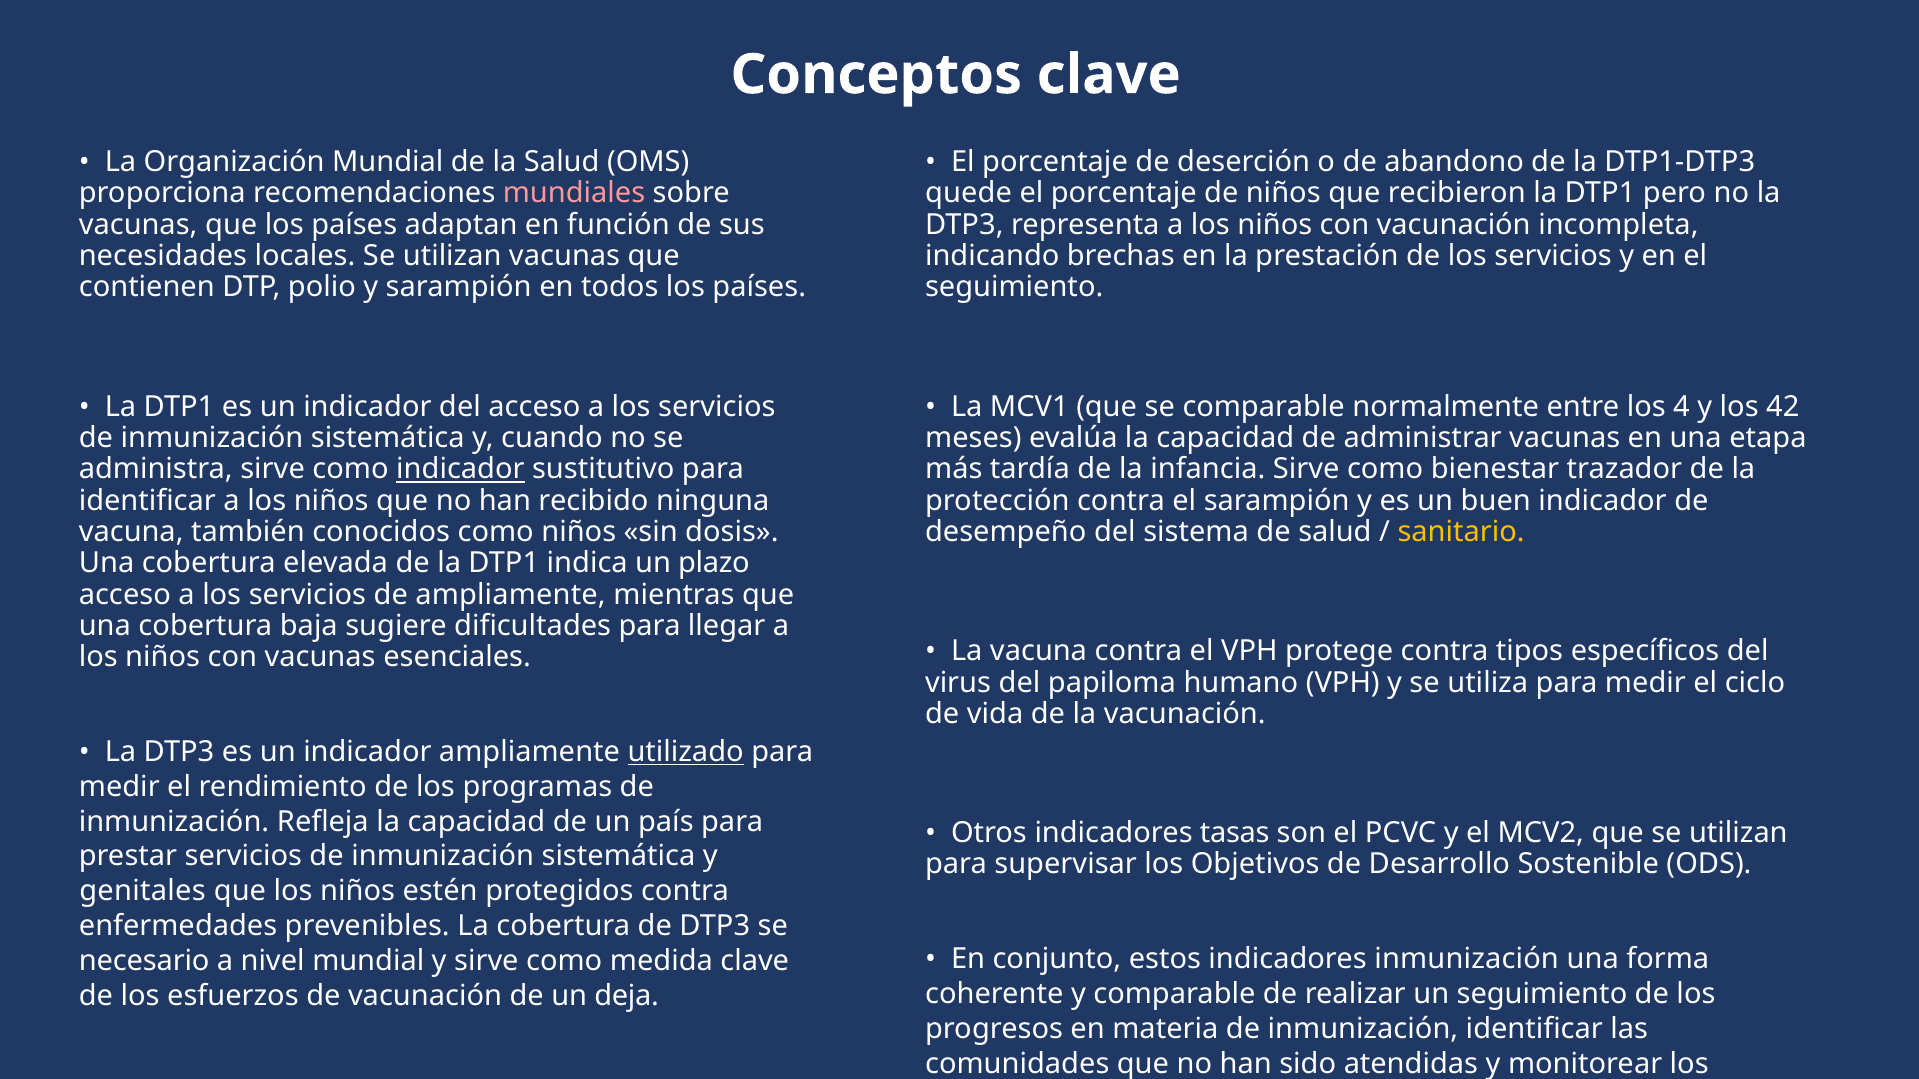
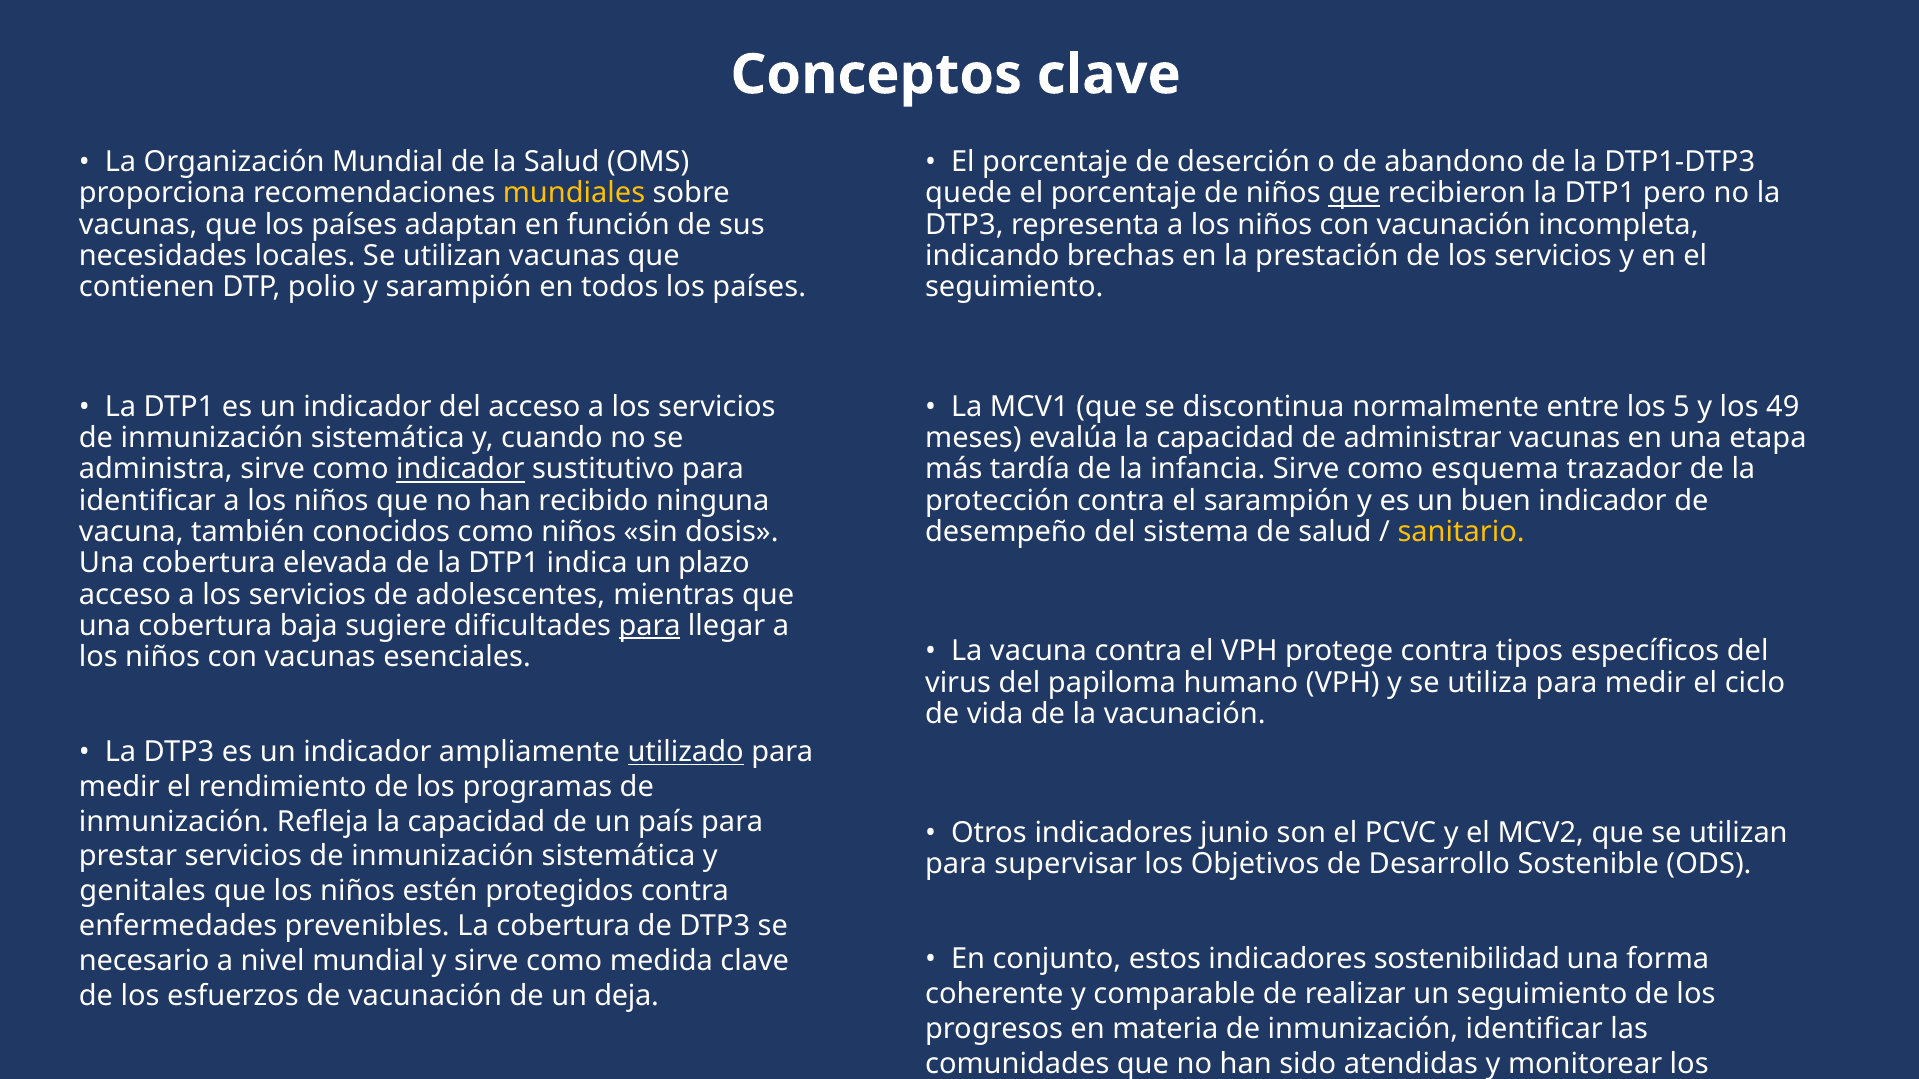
mundiales at (574, 194) colour: pink -> yellow
que at (1354, 194) underline: none -> present
se comparable: comparable -> discontinua
4: 4 -> 5
42: 42 -> 49
bienestar: bienestar -> esquema
de ampliamente: ampliamente -> adolescentes
para at (650, 626) underline: none -> present
tasas: tasas -> junio
indicadores inmunización: inmunización -> sostenibilidad
